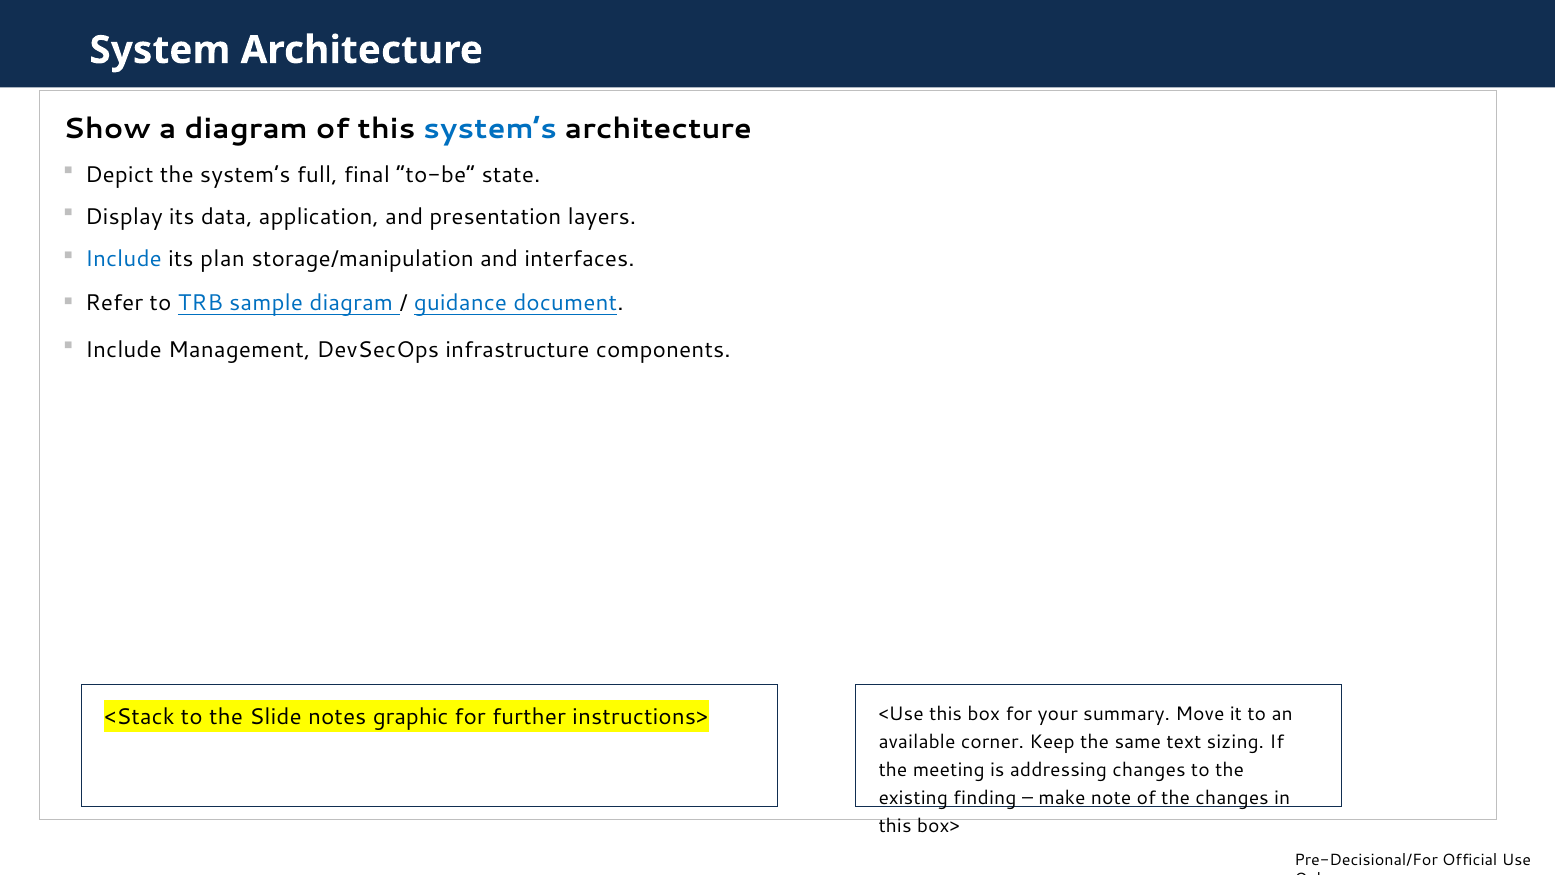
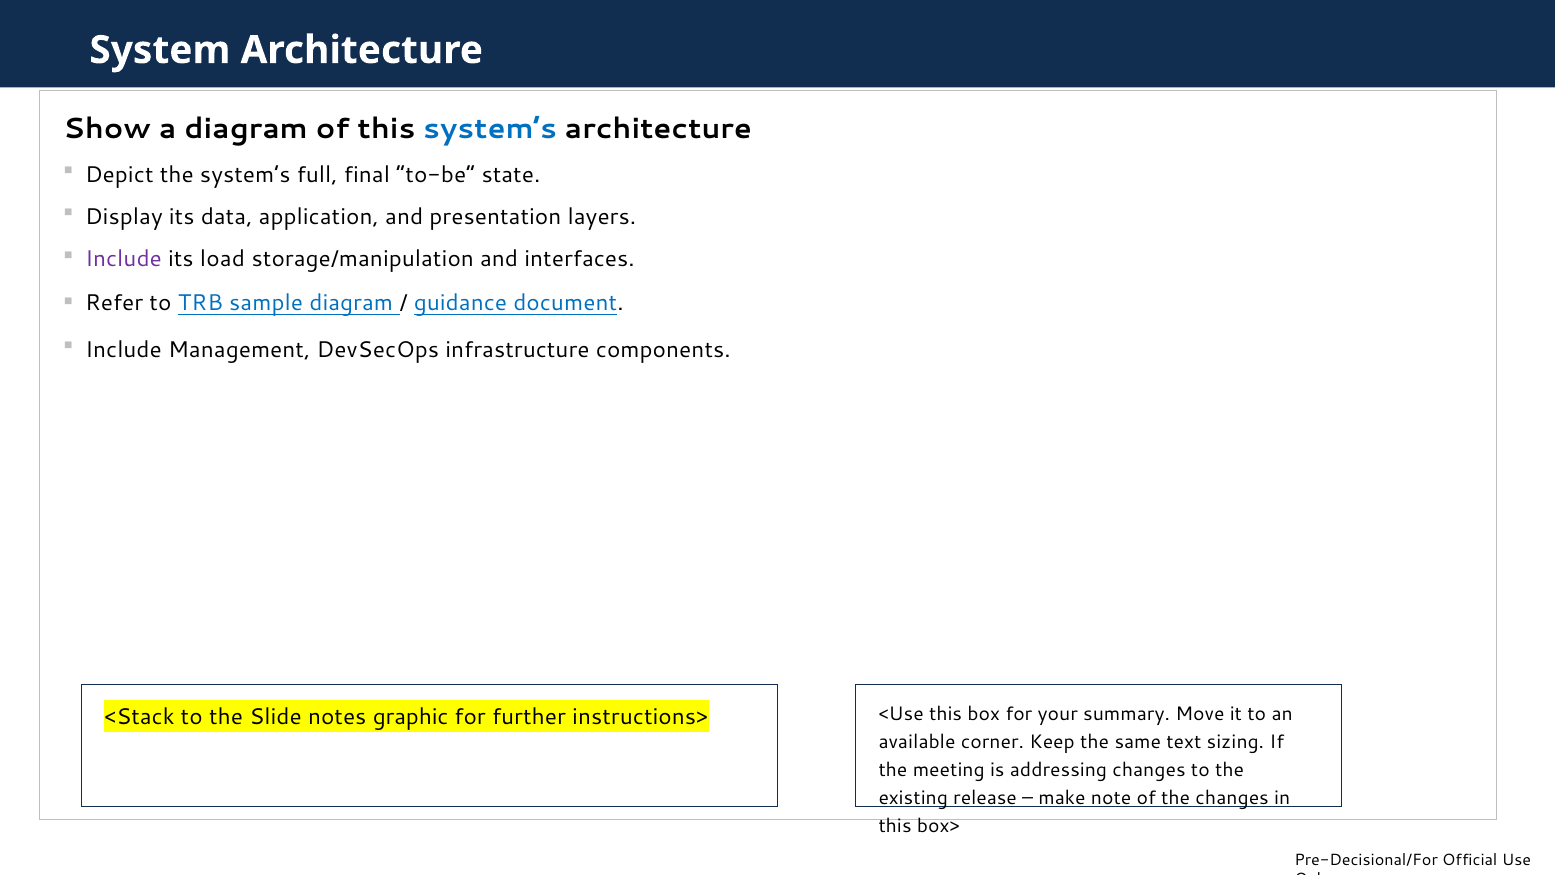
Include at (123, 259) colour: blue -> purple
plan: plan -> load
finding: finding -> release
